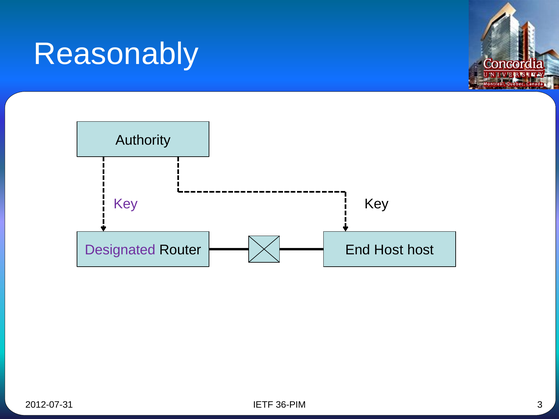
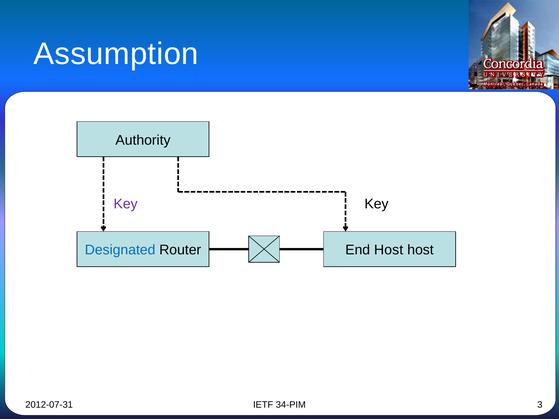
Reasonably: Reasonably -> Assumption
Designated colour: purple -> blue
36-PIM: 36-PIM -> 34-PIM
